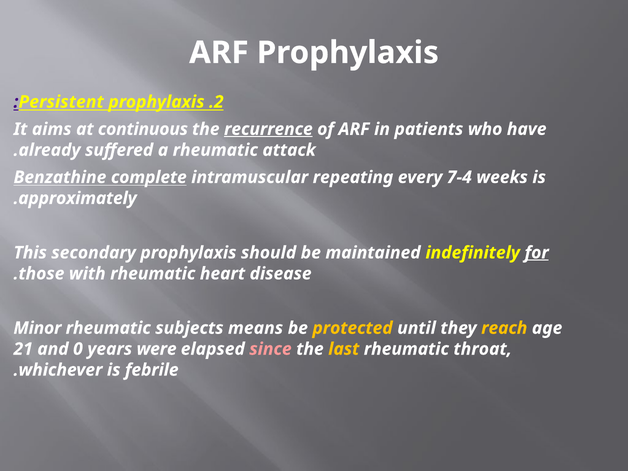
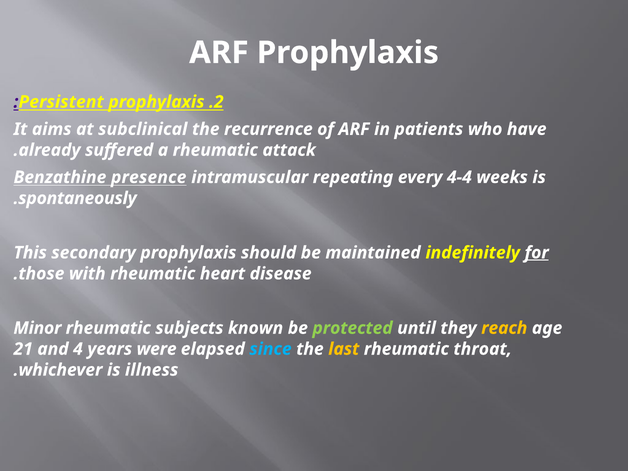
continuous: continuous -> subclinical
recurrence underline: present -> none
complete: complete -> presence
7-4: 7-4 -> 4-4
approximately: approximately -> spontaneously
means: means -> known
protected colour: yellow -> light green
0: 0 -> 4
since colour: pink -> light blue
febrile: febrile -> illness
